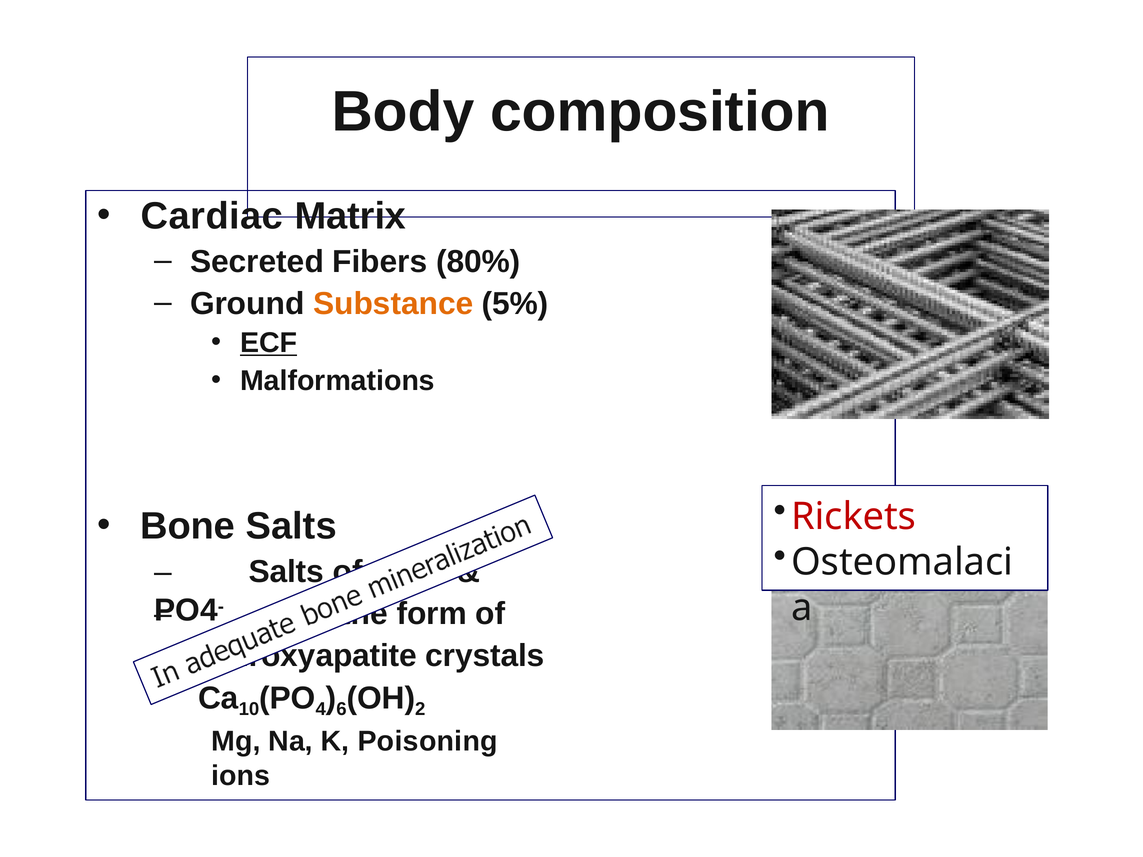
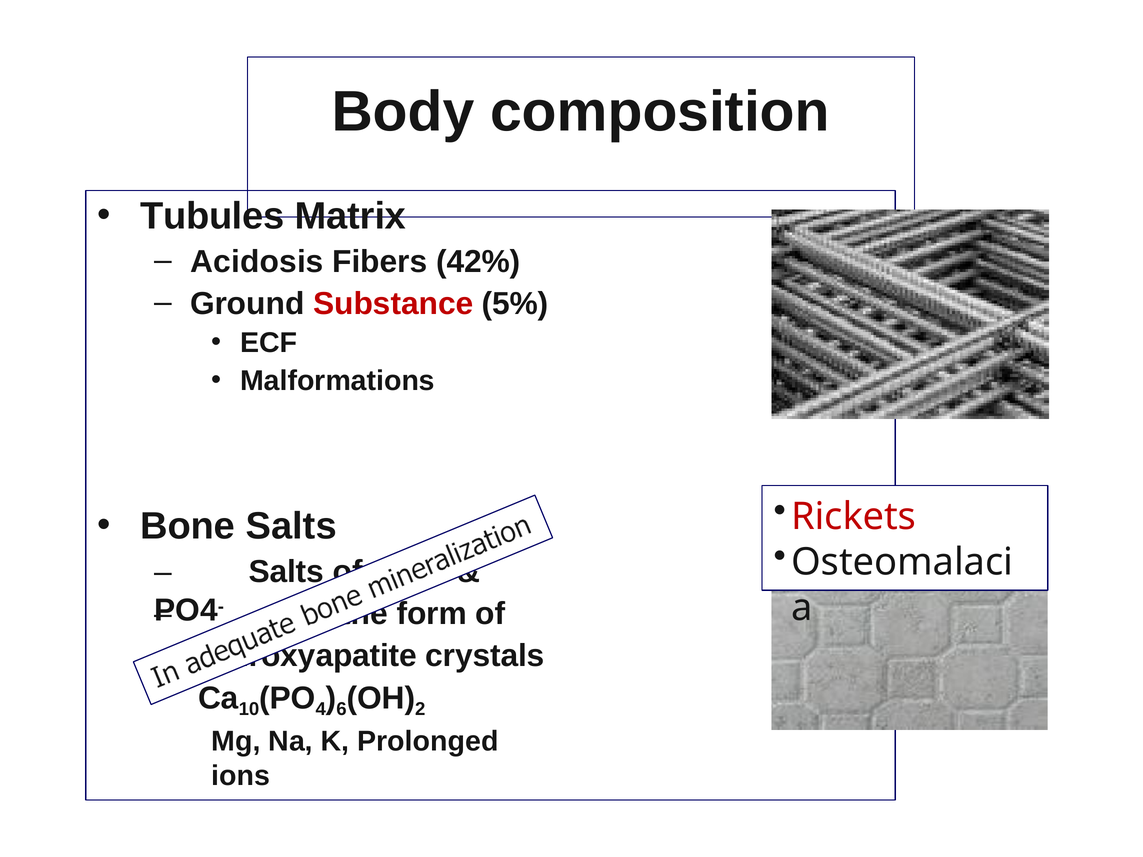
Cardiac: Cardiac -> Tubules
Secreted: Secreted -> Acidosis
80%: 80% -> 42%
Substance colour: orange -> red
ECF underline: present -> none
Poisoning: Poisoning -> Prolonged
